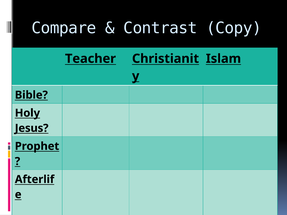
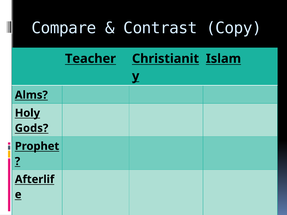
Bible: Bible -> Alms
Jesus at (32, 128): Jesus -> Gods
